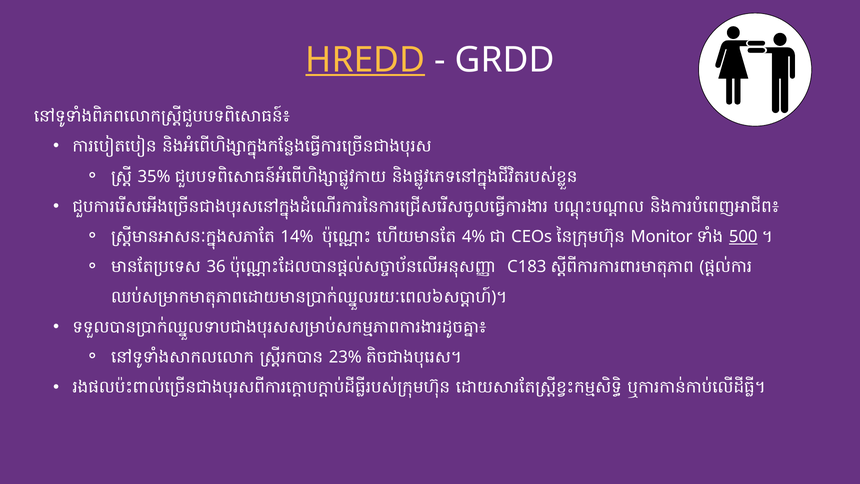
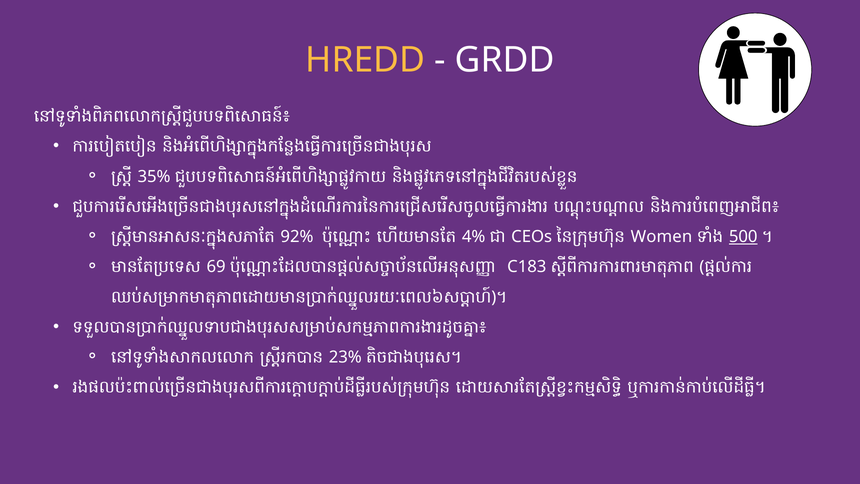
HREDD underline: present -> none
14%: 14% -> 92%
Monitor: Monitor -> Women
36: 36 -> 69
